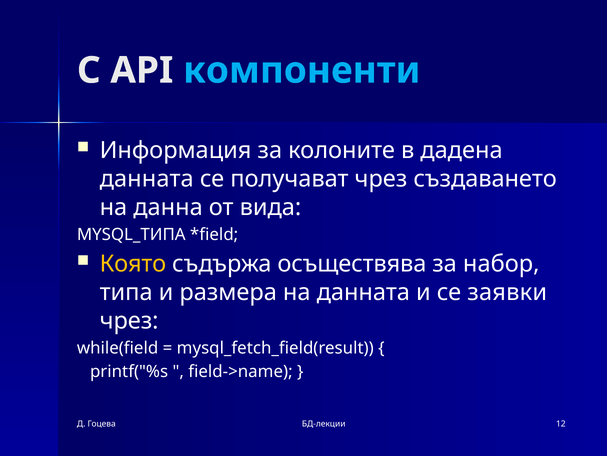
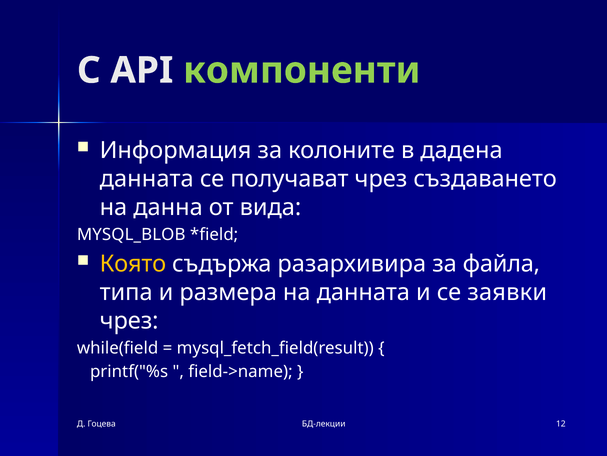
компоненти colour: light blue -> light green
MYSQL_ТИПА: MYSQL_ТИПА -> MYSQL_BLOB
осъществява: осъществява -> разархивира
набор: набор -> файла
